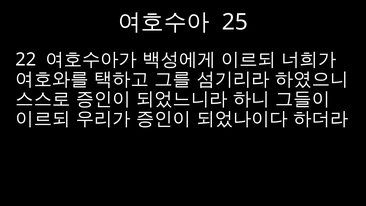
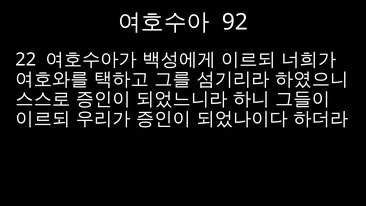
25: 25 -> 92
